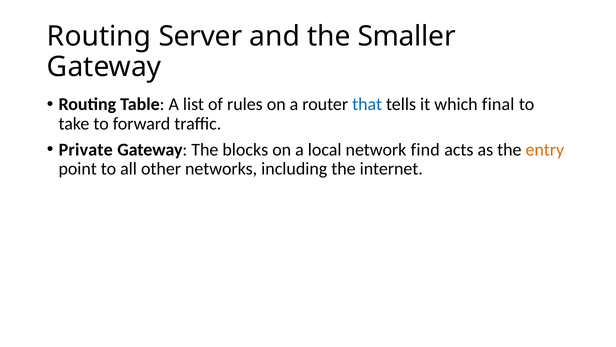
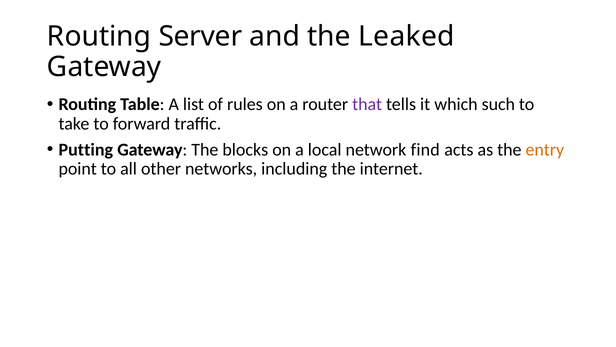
Smaller: Smaller -> Leaked
that colour: blue -> purple
final: final -> such
Private: Private -> Putting
